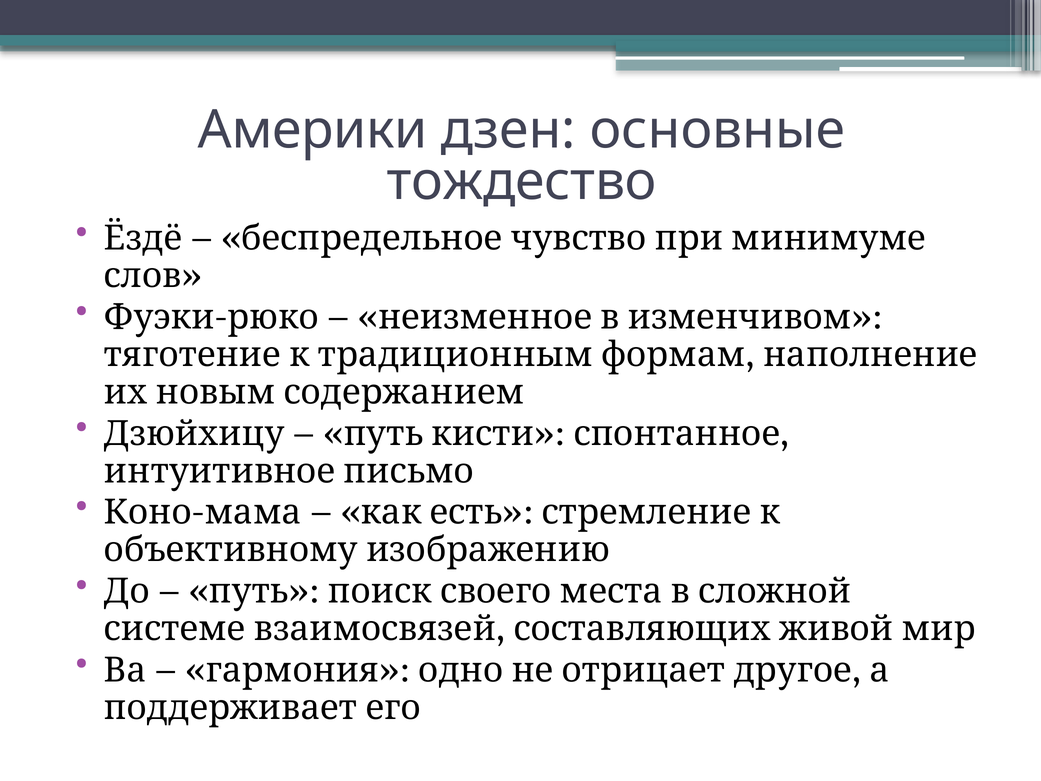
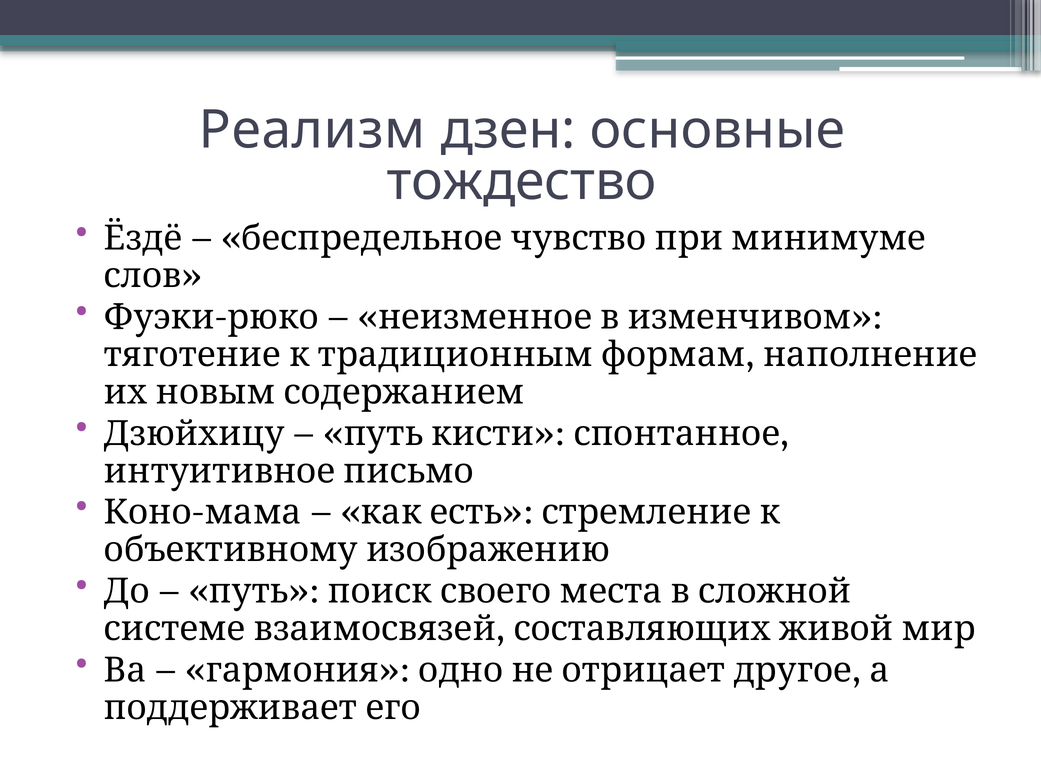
Америки: Америки -> Реализм
